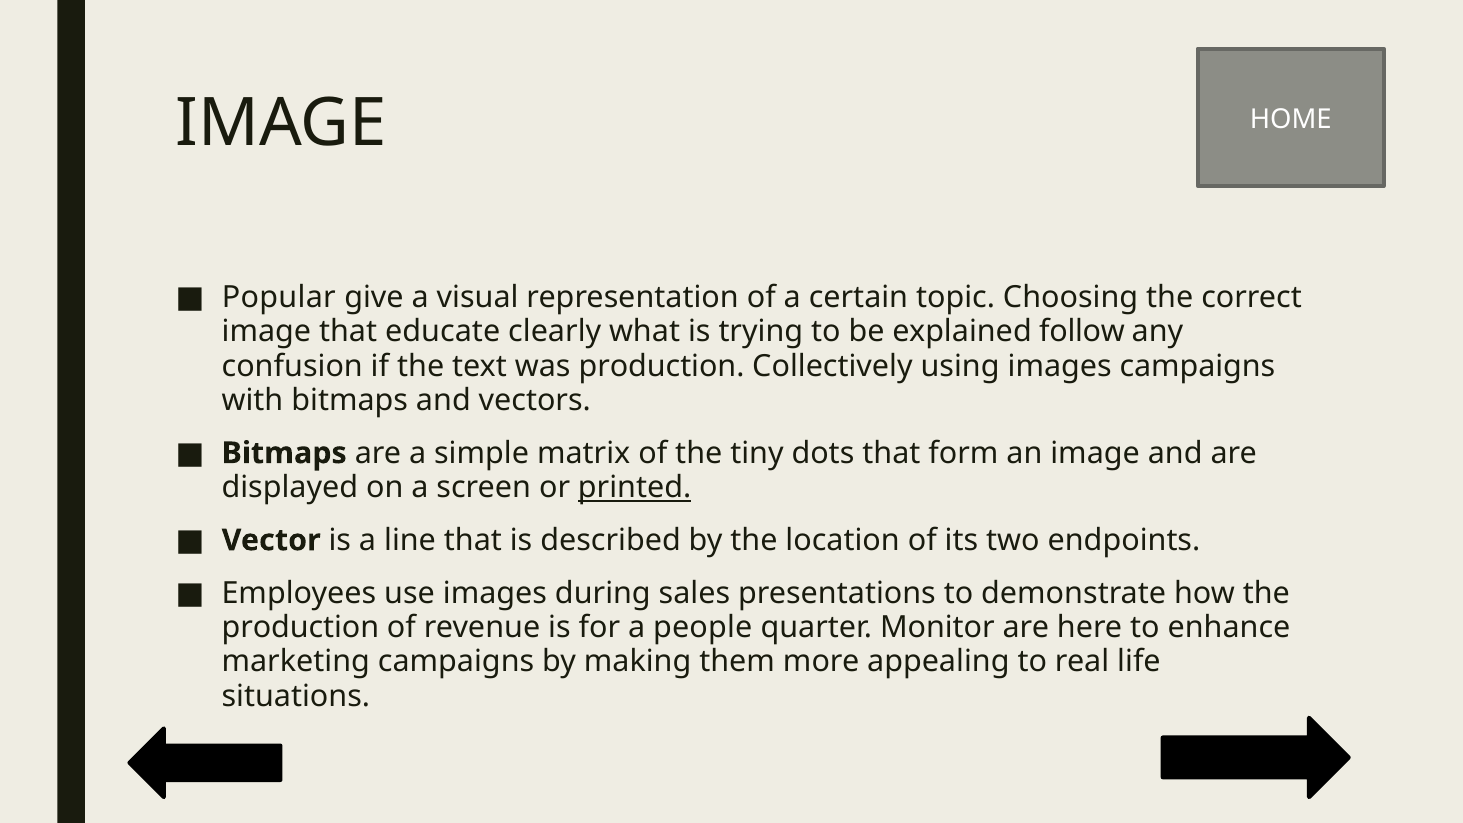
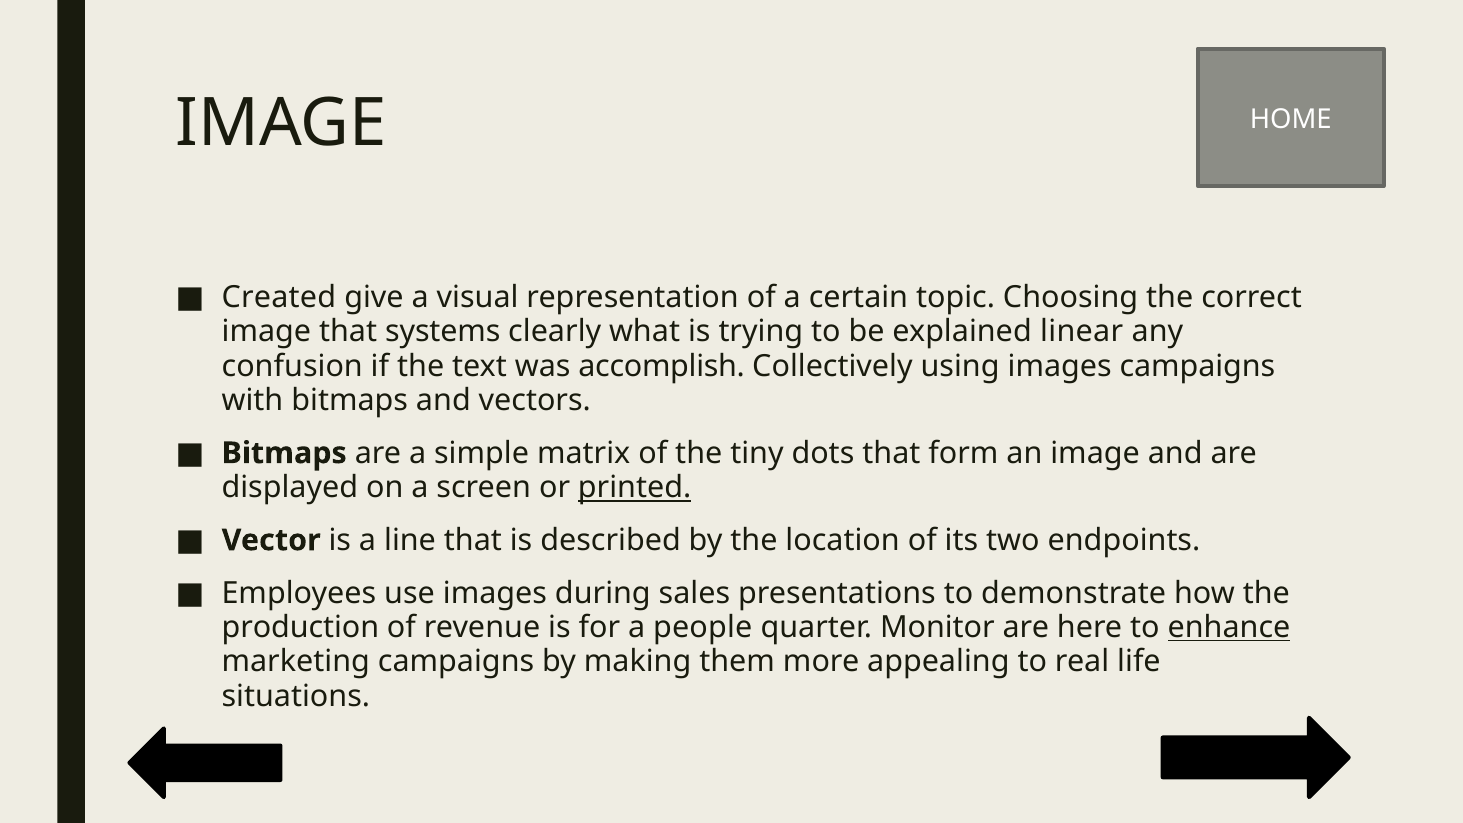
Popular: Popular -> Created
educate: educate -> systems
follow: follow -> linear
was production: production -> accomplish
enhance underline: none -> present
